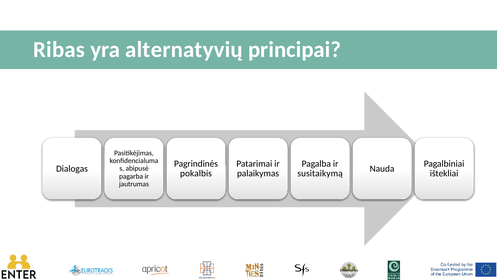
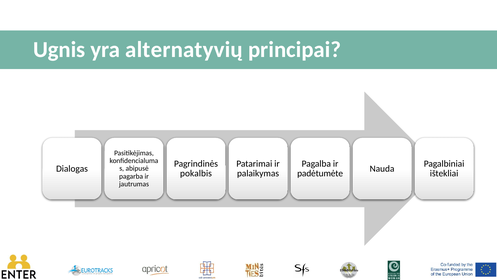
Ribas: Ribas -> Ugnis
susitaikymą: susitaikymą -> padėtumėte
